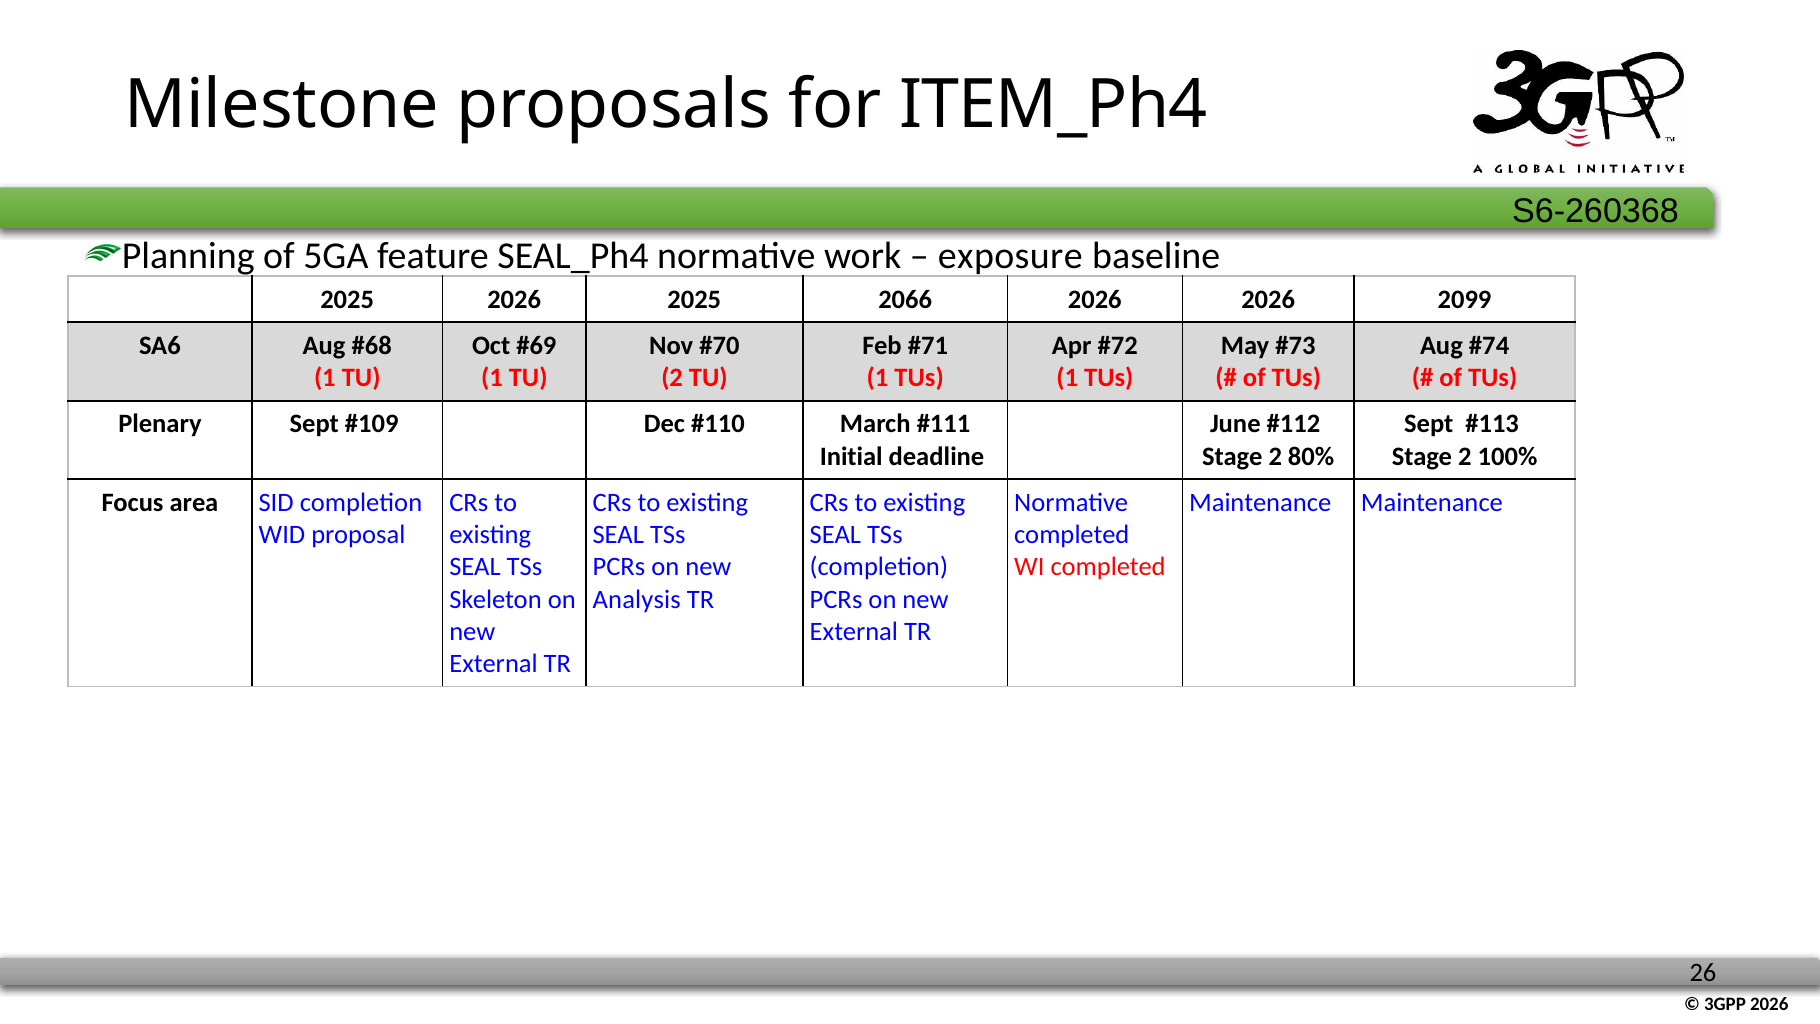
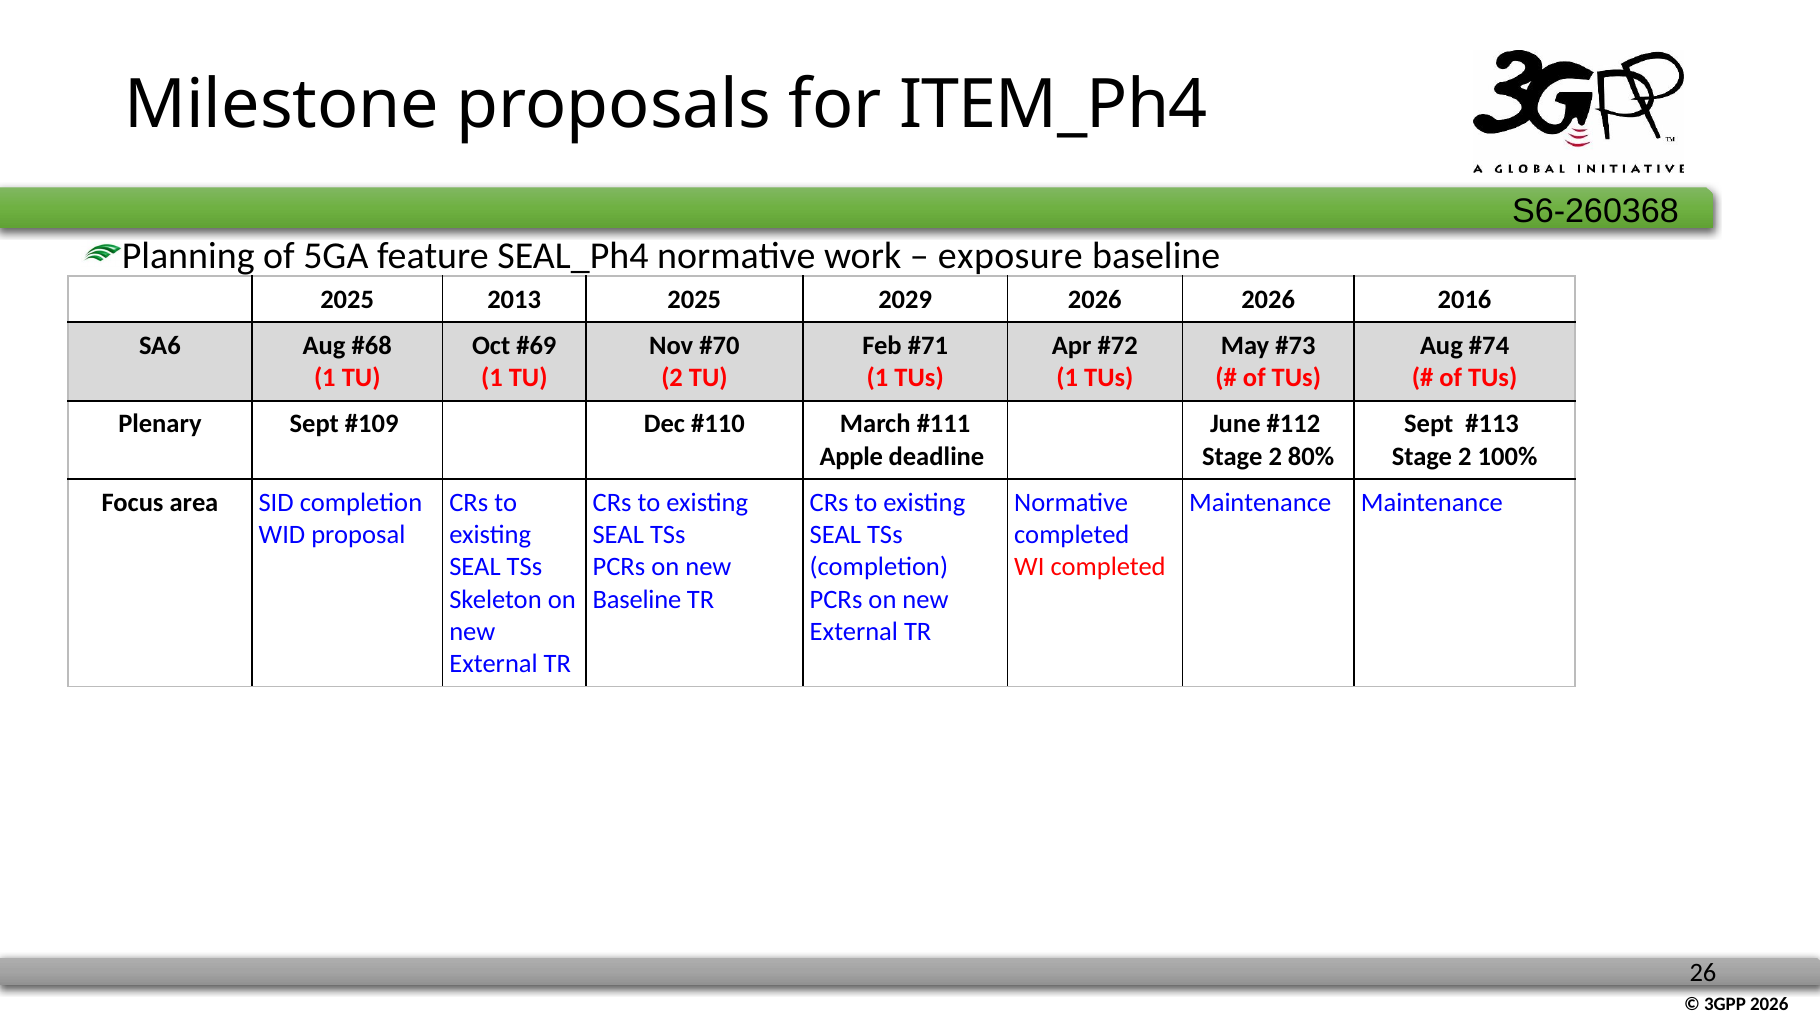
2025 2026: 2026 -> 2013
2066: 2066 -> 2029
2099: 2099 -> 2016
Initial: Initial -> Apple
Analysis at (637, 599): Analysis -> Baseline
